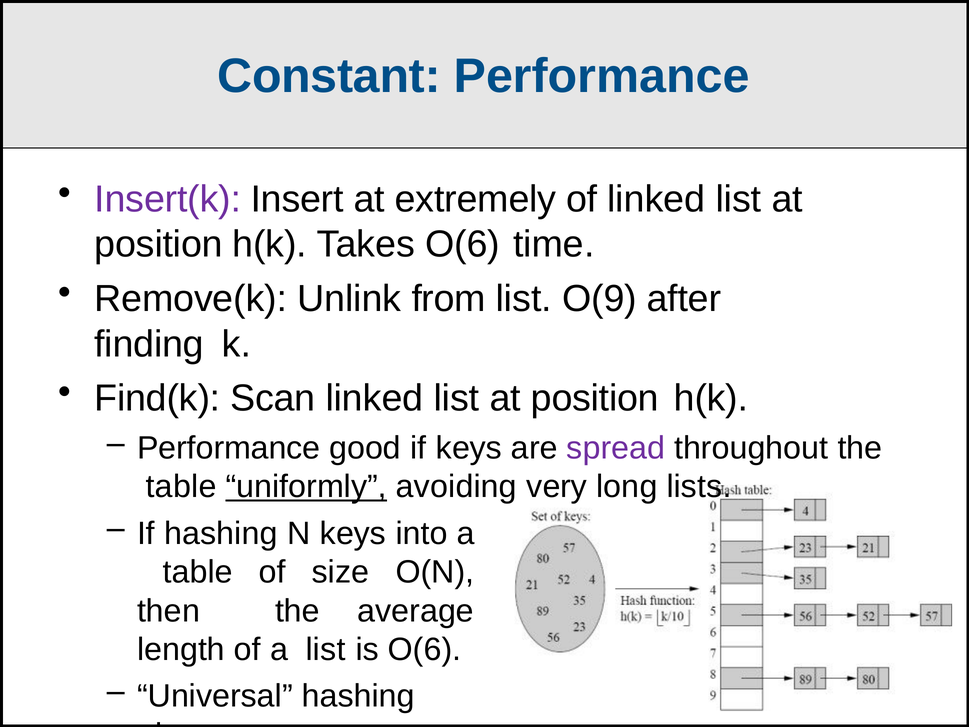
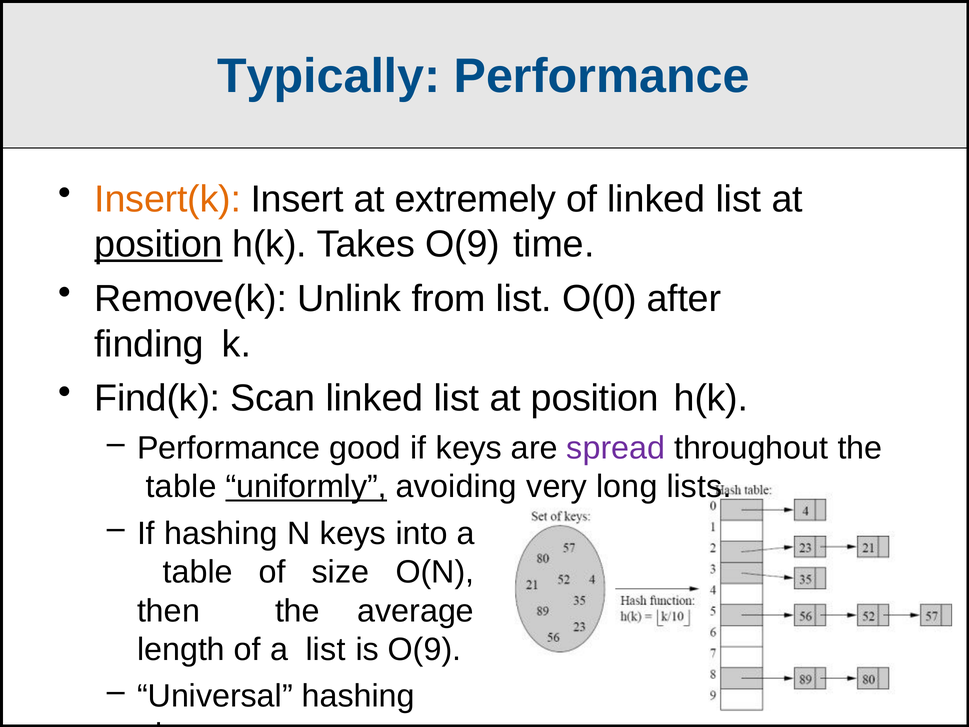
Constant: Constant -> Typically
Insert(k colour: purple -> orange
position at (159, 244) underline: none -> present
Takes O(6: O(6 -> O(9
O(9: O(9 -> O(0
is O(6: O(6 -> O(9
